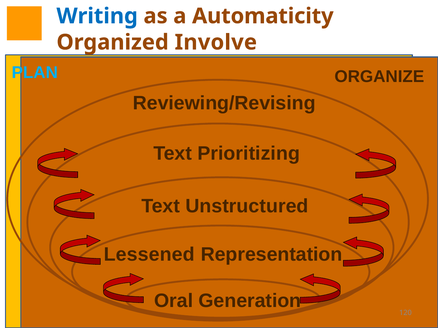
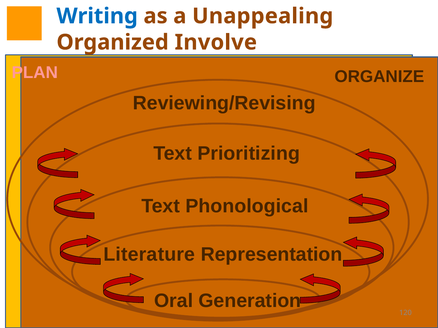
Automaticity: Automaticity -> Unappealing
PLAN at (35, 73) colour: light blue -> pink
Unstructured: Unstructured -> Phonological
Lessened: Lessened -> Literature
